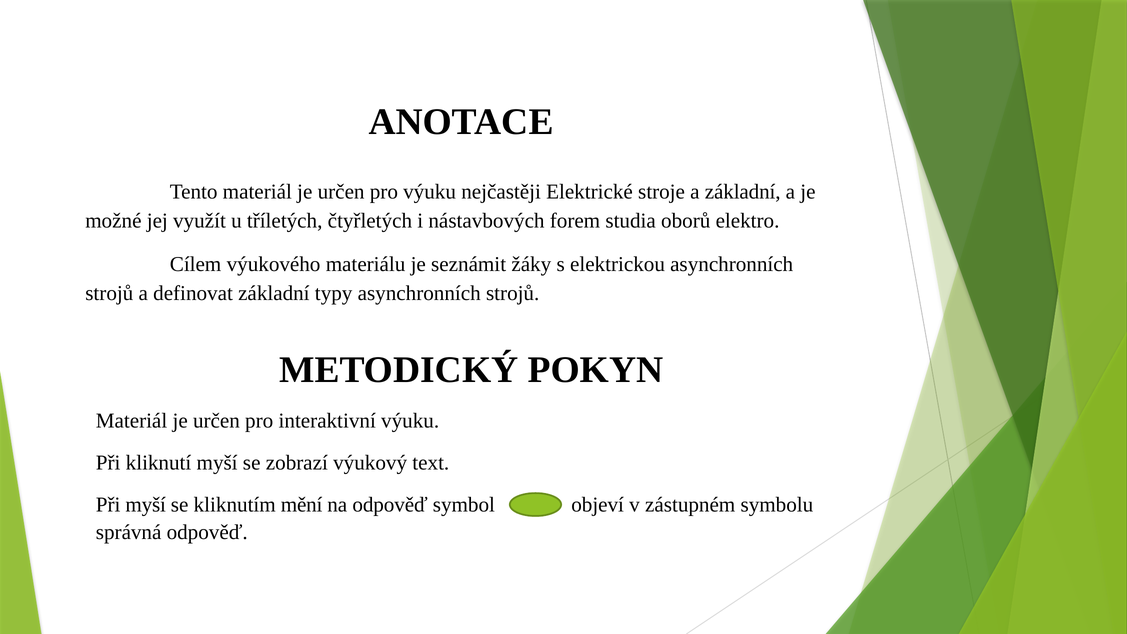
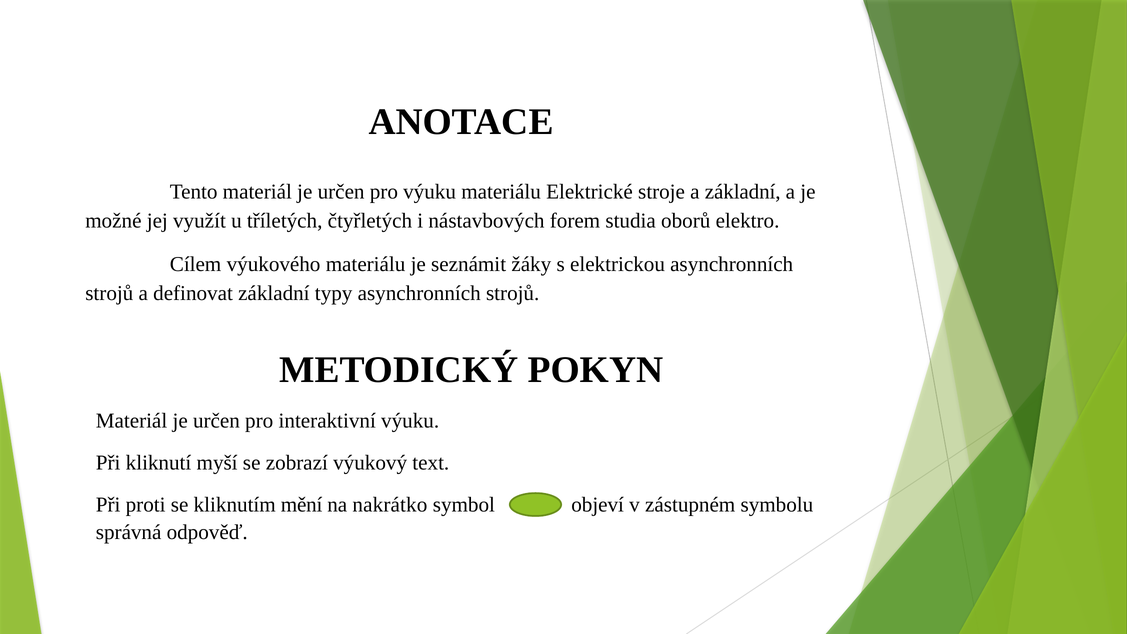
výuku nejčastěji: nejčastěji -> materiálu
Při myší: myší -> proti
na odpověď: odpověď -> nakrátko
